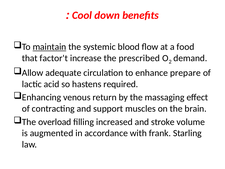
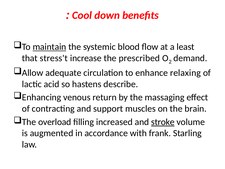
food: food -> least
factor't: factor't -> stress't
prepare: prepare -> relaxing
required: required -> describe
stroke underline: none -> present
